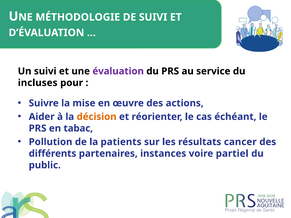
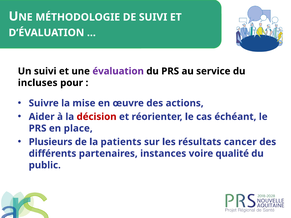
décision colour: orange -> red
tabac: tabac -> place
Pollution: Pollution -> Plusieurs
partiel: partiel -> qualité
